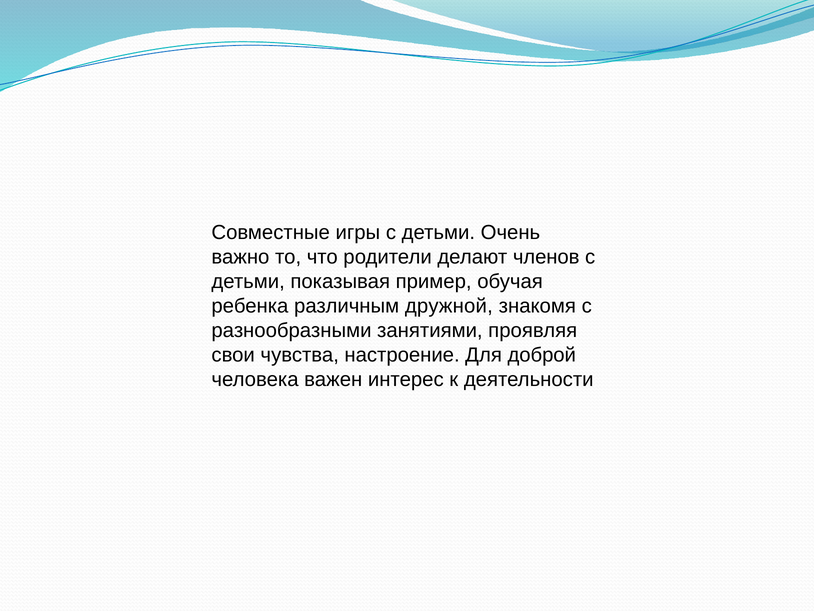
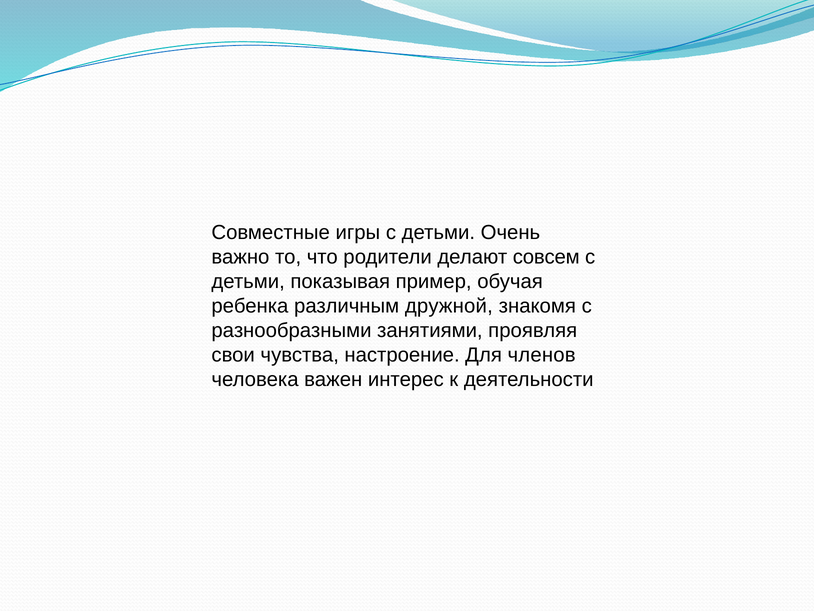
членов: членов -> совсем
доброй: доброй -> членов
